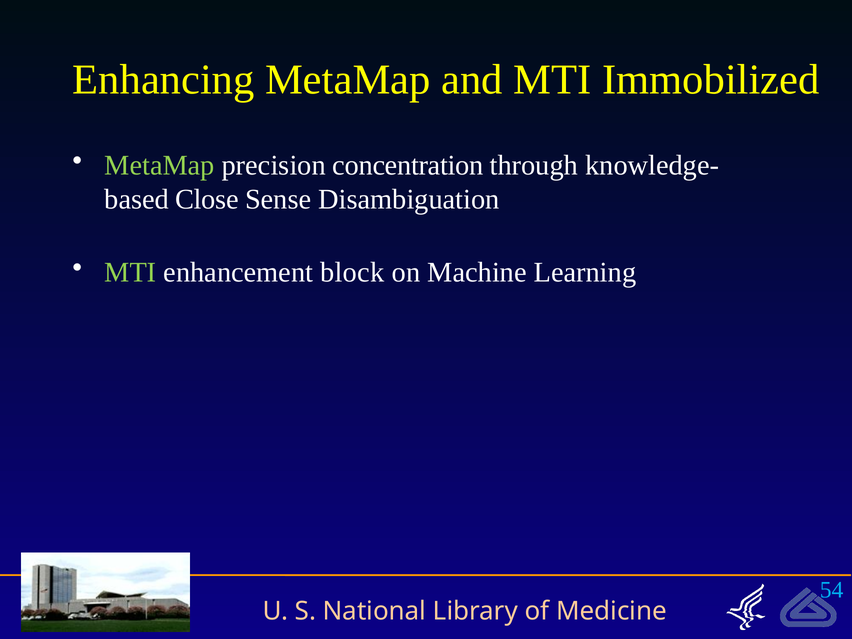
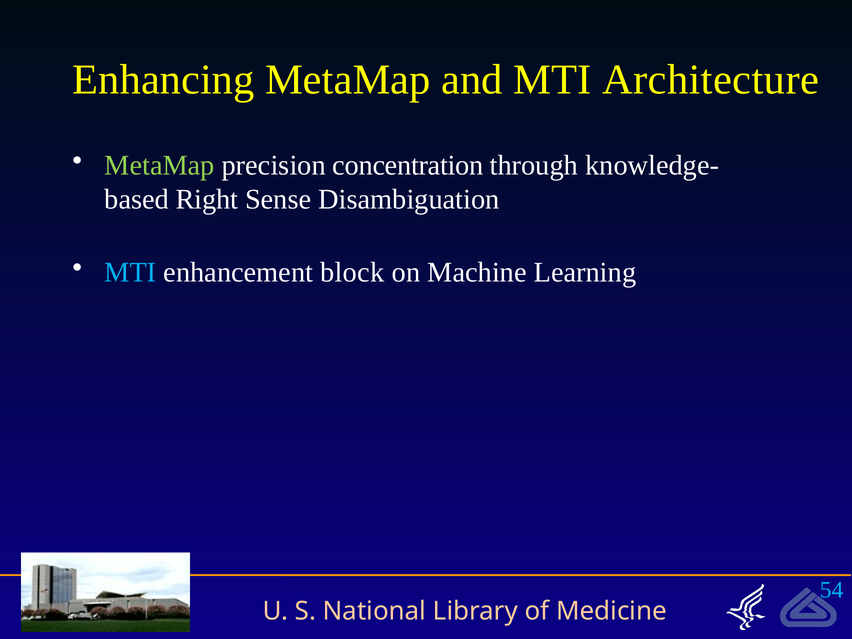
Immobilized: Immobilized -> Architecture
Close: Close -> Right
MTI at (130, 272) colour: light green -> light blue
